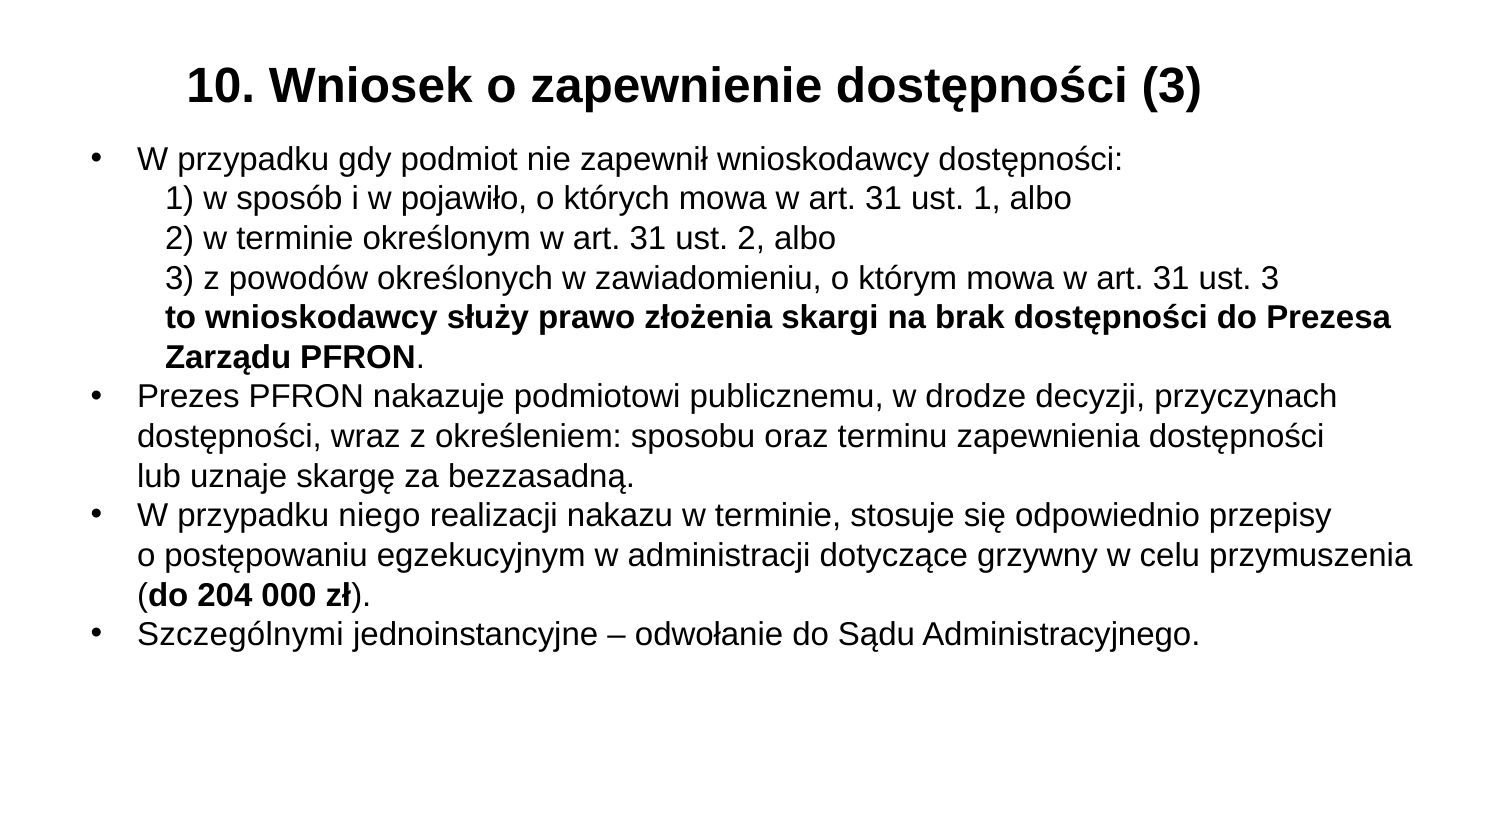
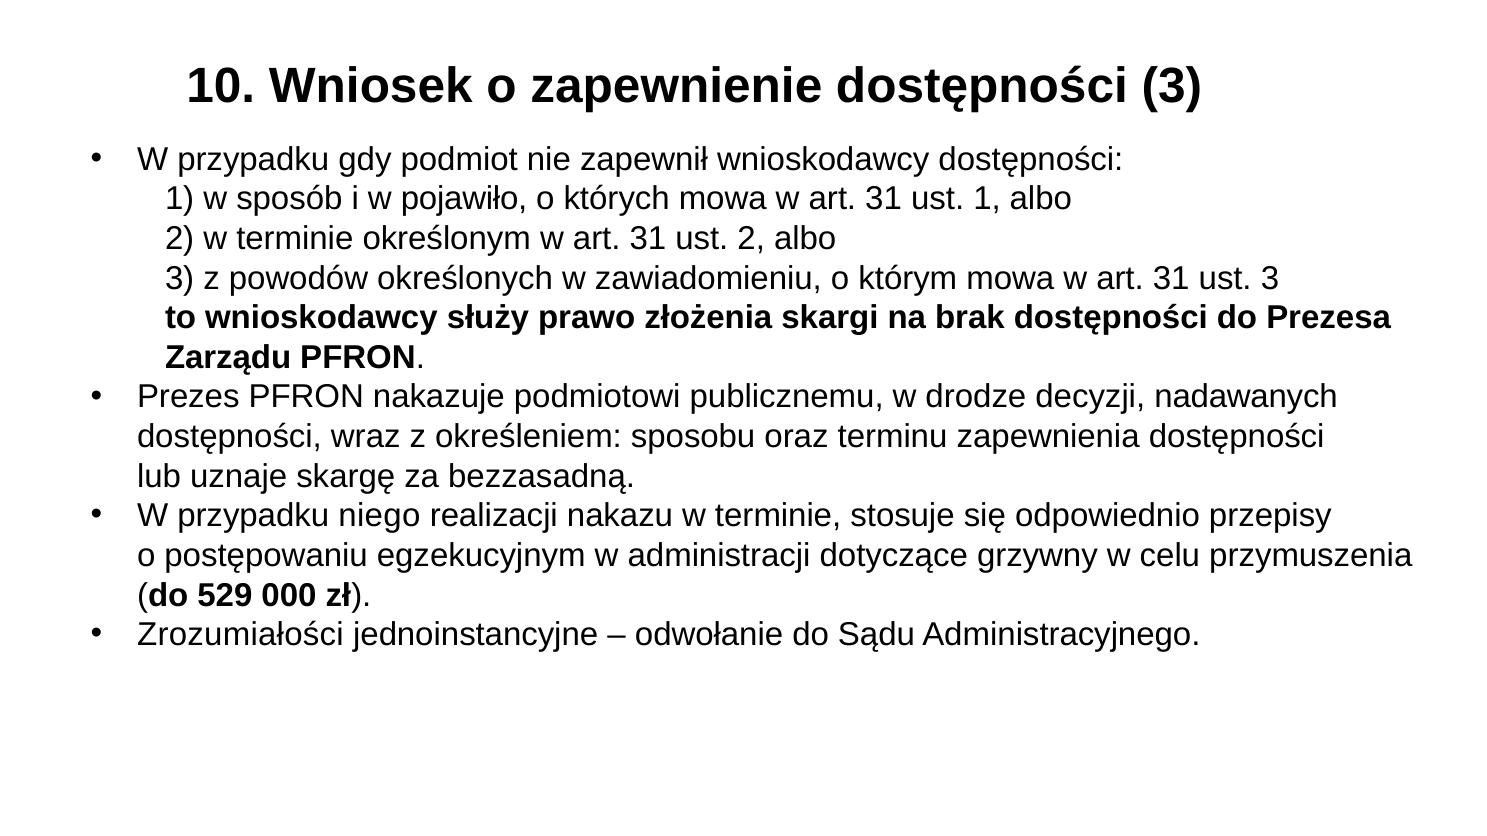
przyczynach: przyczynach -> nadawanych
204: 204 -> 529
Szczególnymi: Szczególnymi -> Zrozumiałości
